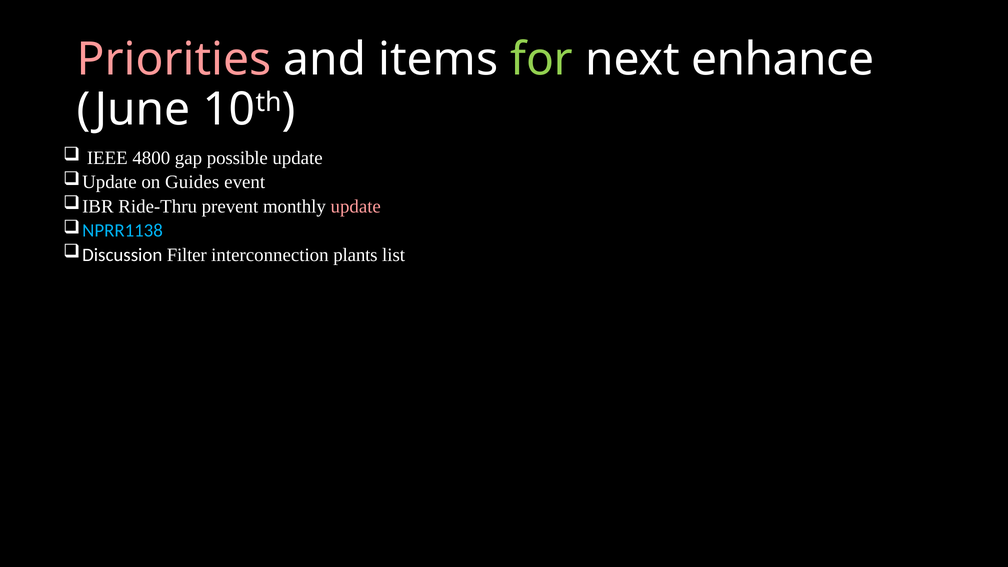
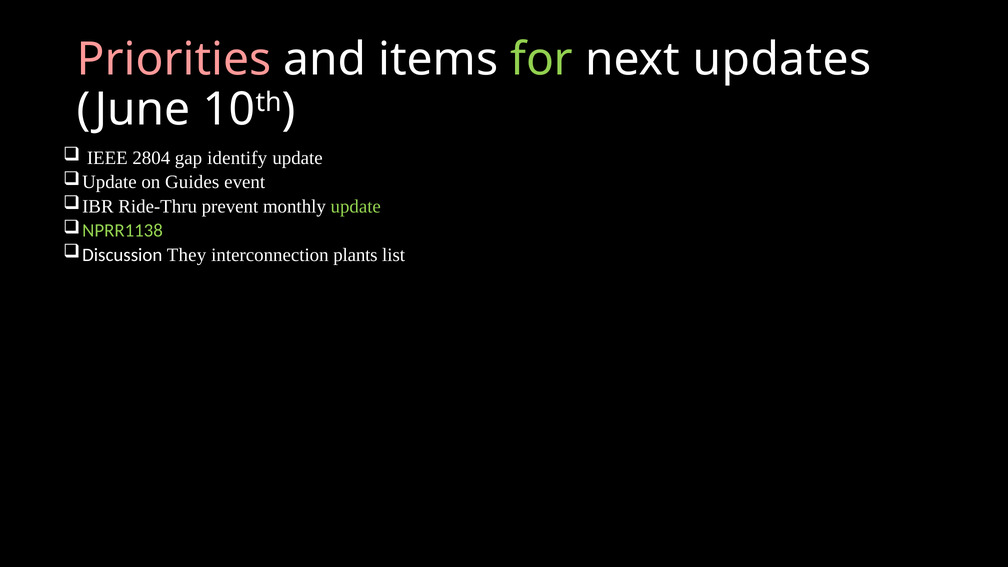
enhance: enhance -> updates
4800: 4800 -> 2804
possible: possible -> identify
update at (356, 206) colour: pink -> light green
NPRR1138 colour: light blue -> light green
Filter: Filter -> They
